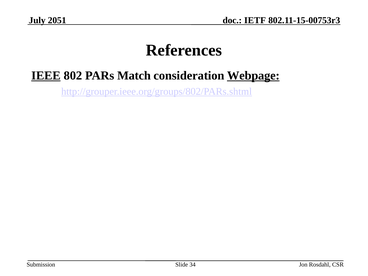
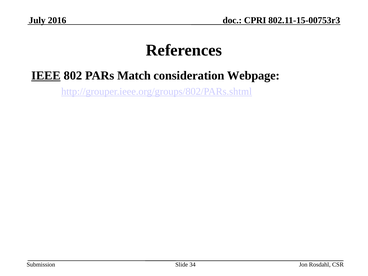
2051: 2051 -> 2016
IETF: IETF -> CPRI
Webpage underline: present -> none
